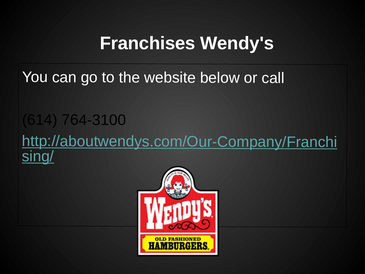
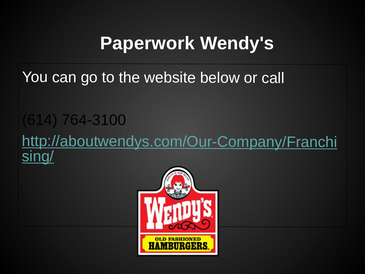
Franchises: Franchises -> Paperwork
